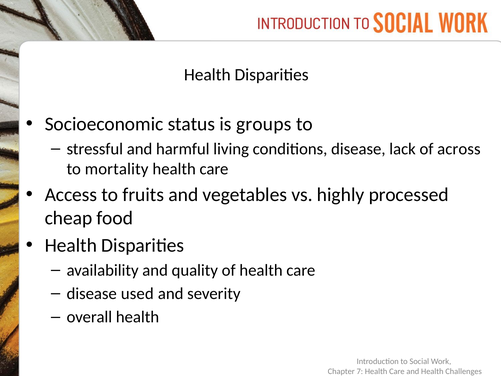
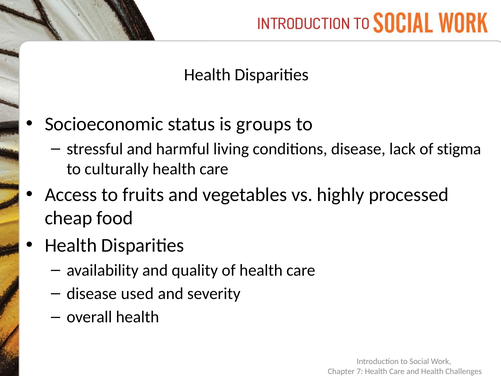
across: across -> stigma
mortality: mortality -> culturally
